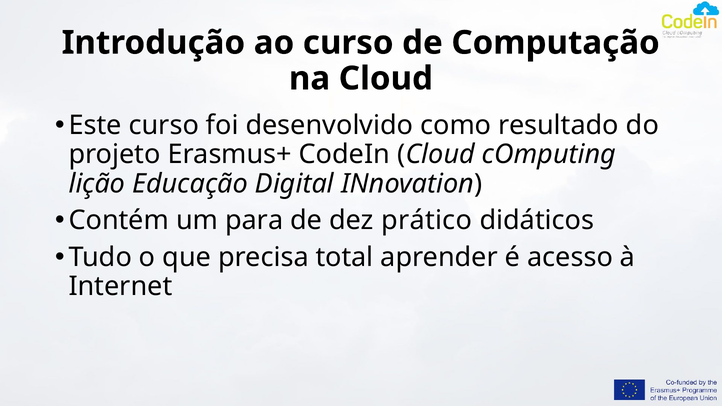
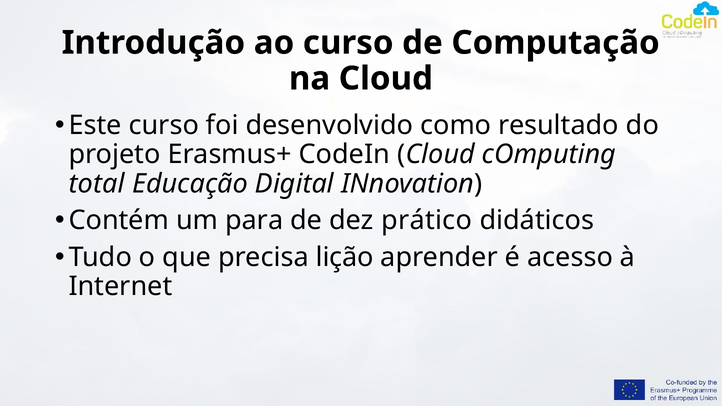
lição: lição -> total
total: total -> lição
